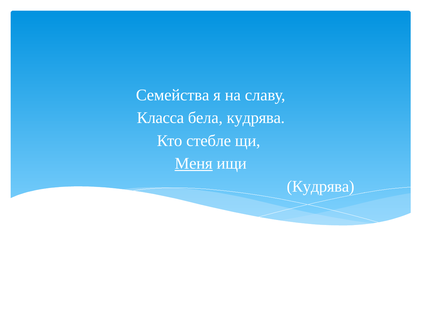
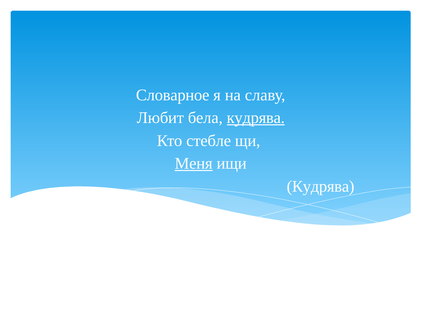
Семейства: Семейства -> Словарное
Класса: Класса -> Любит
кудрява at (256, 118) underline: none -> present
